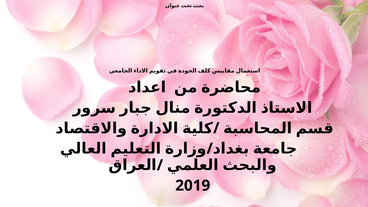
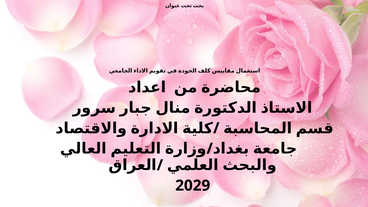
2019: 2019 -> 2029
